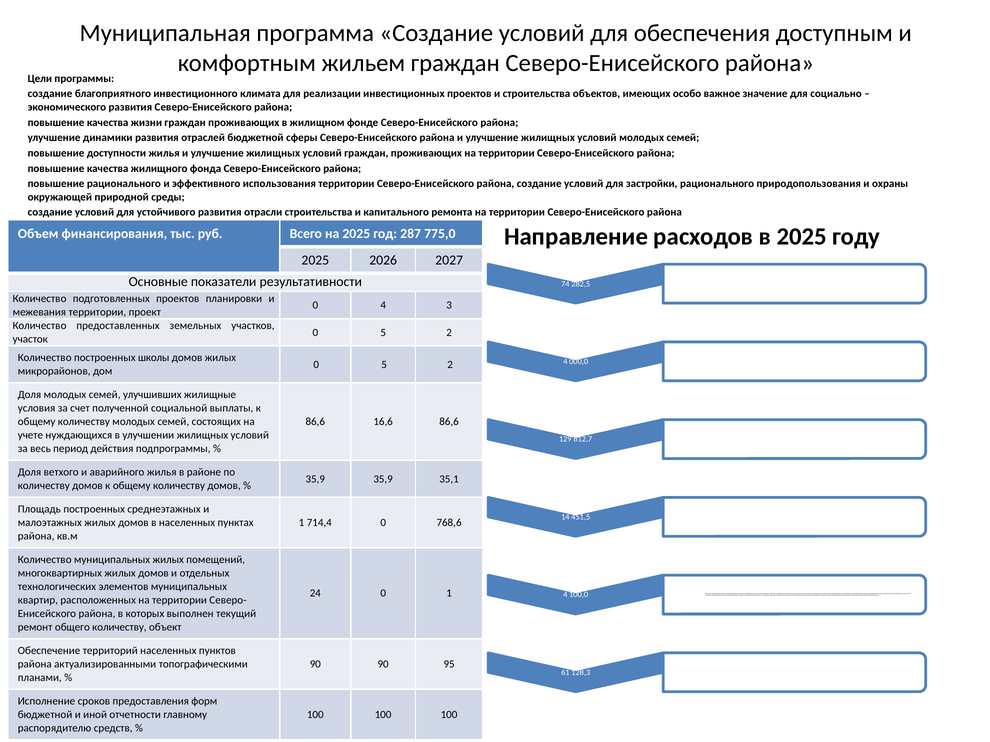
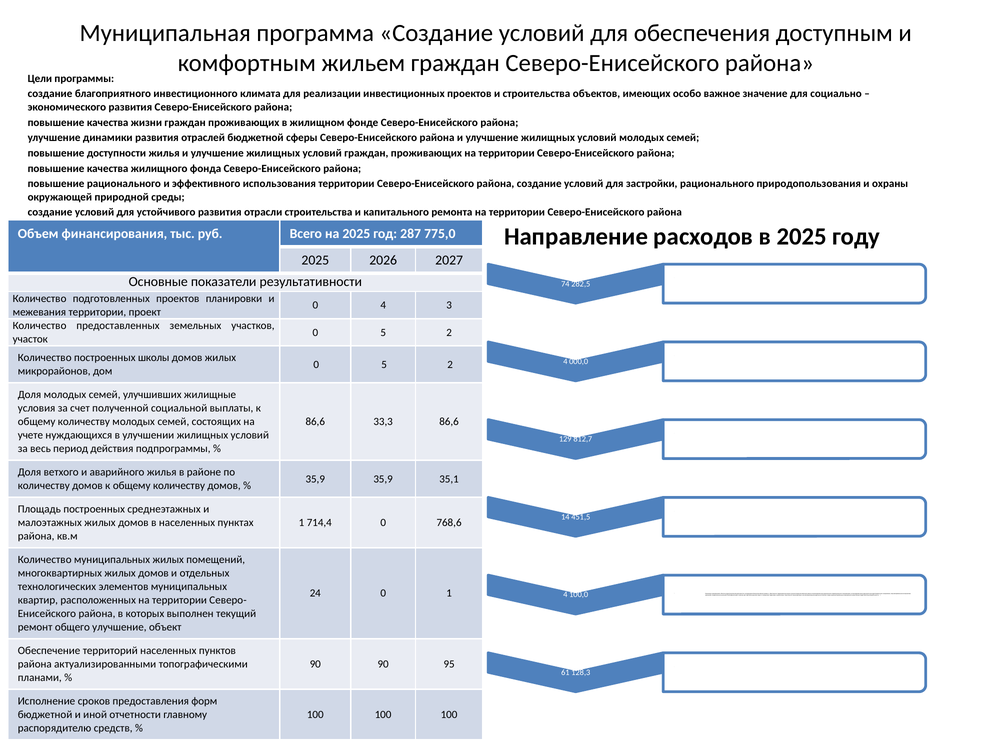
16,6: 16,6 -> 33,3
общего количеству: количеству -> улучшение
